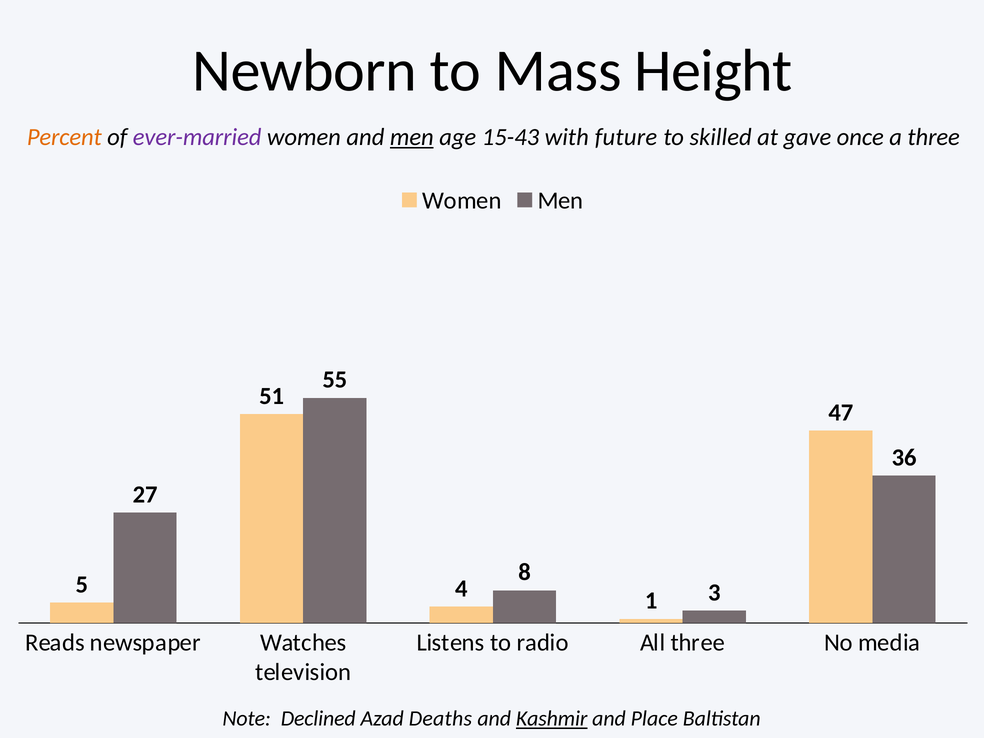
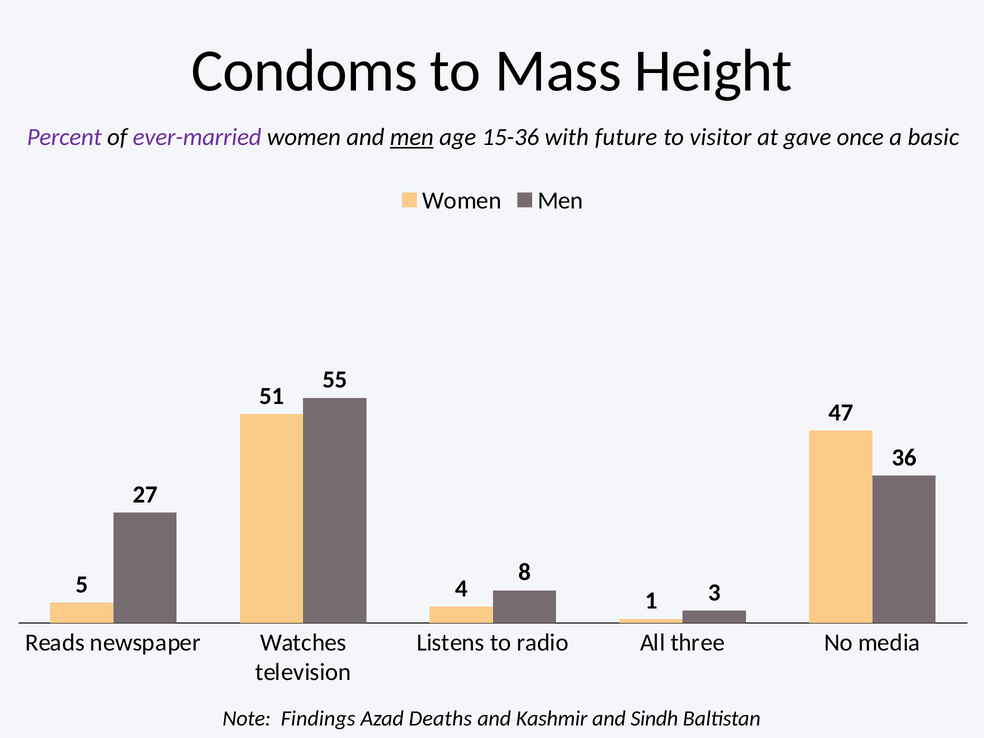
Newborn: Newborn -> Condoms
Percent colour: orange -> purple
15-43: 15-43 -> 15-36
skilled: skilled -> visitor
a three: three -> basic
Declined: Declined -> Findings
Kashmir underline: present -> none
Place: Place -> Sindh
